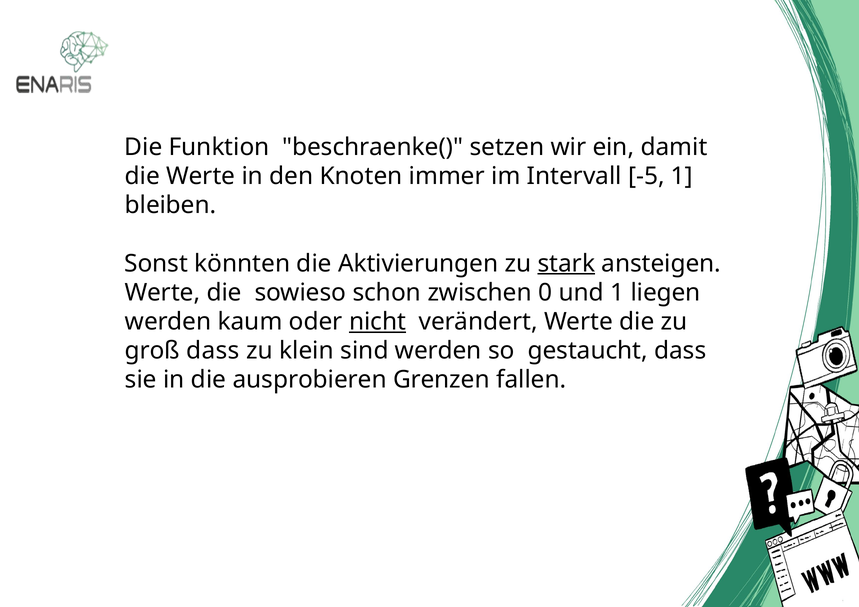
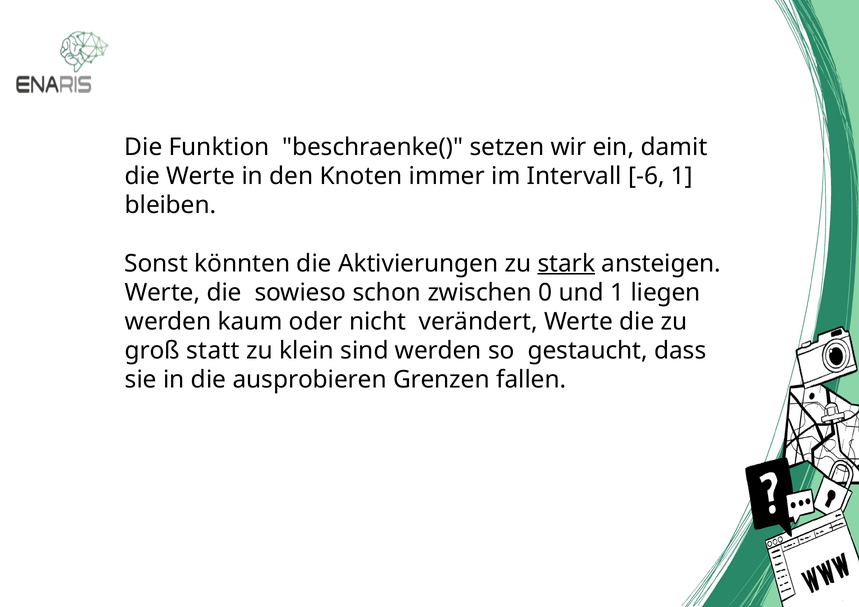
-5: -5 -> -6
nicht underline: present -> none
groß dass: dass -> statt
